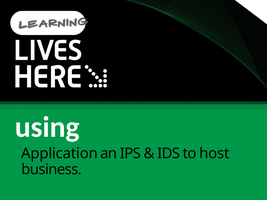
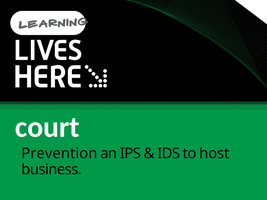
using: using -> court
Application: Application -> Prevention
